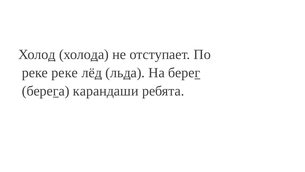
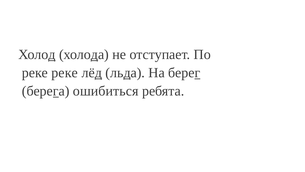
карандаши: карандаши -> ошибиться
